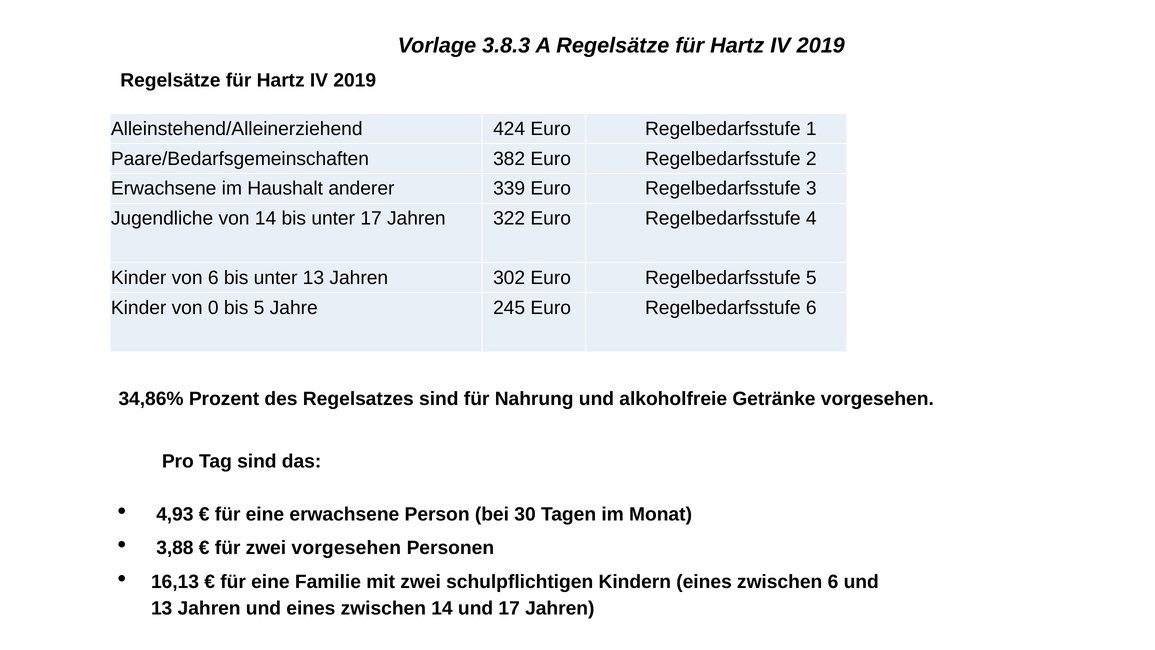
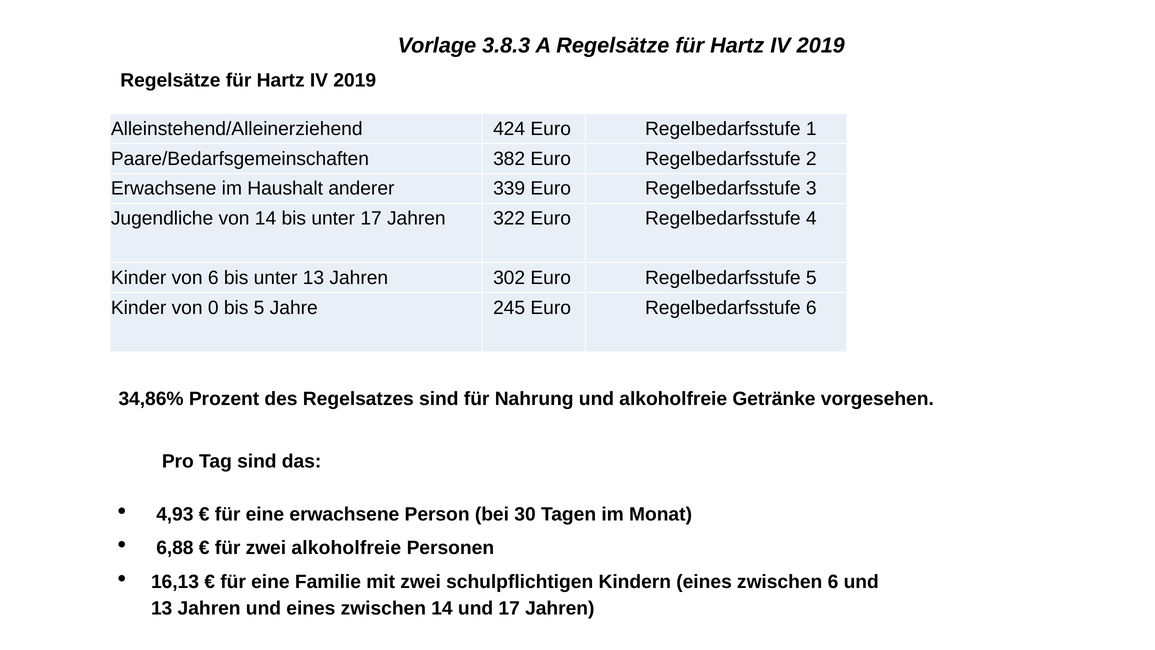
3,88: 3,88 -> 6,88
zwei vorgesehen: vorgesehen -> alkoholfreie
